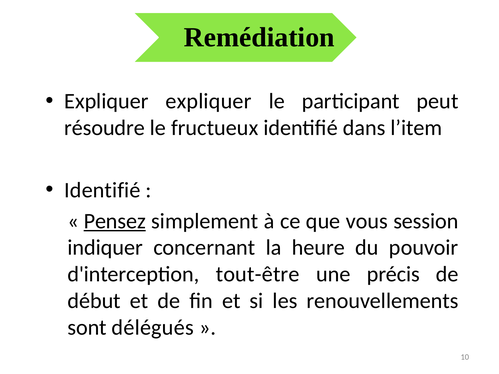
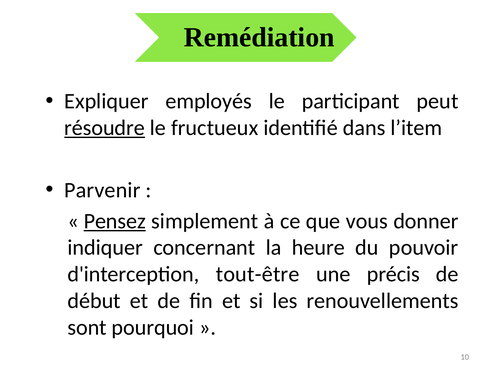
Expliquer expliquer: expliquer -> employés
résoudre underline: none -> present
Identifié at (102, 190): Identifié -> Parvenir
session: session -> donner
délégués: délégués -> pourquoi
